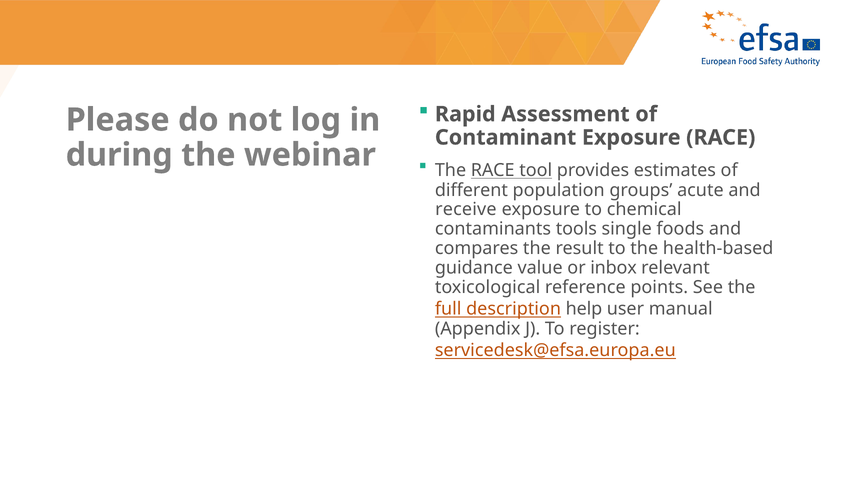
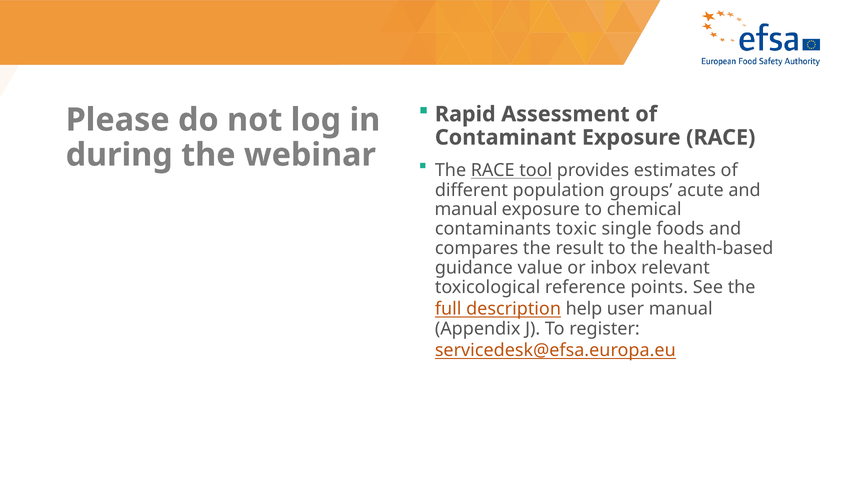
receive at (466, 209): receive -> manual
tools: tools -> toxic
